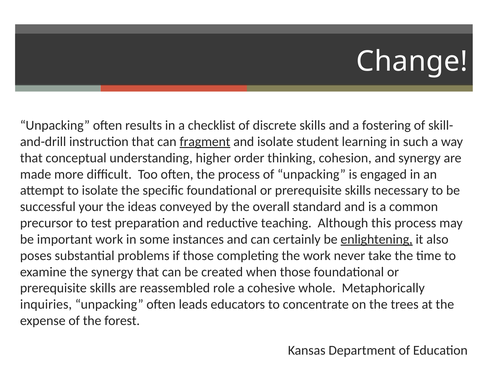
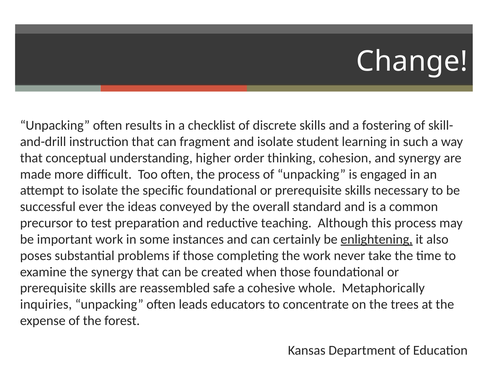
fragment underline: present -> none
your: your -> ever
role: role -> safe
